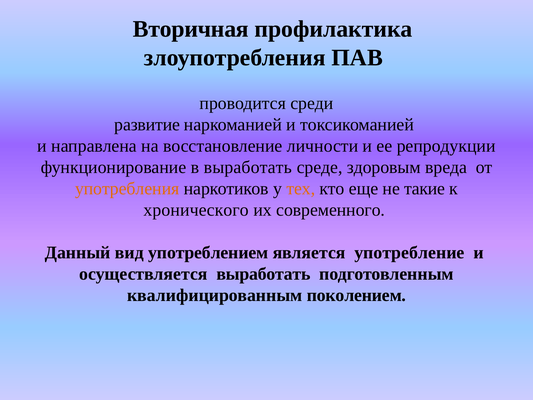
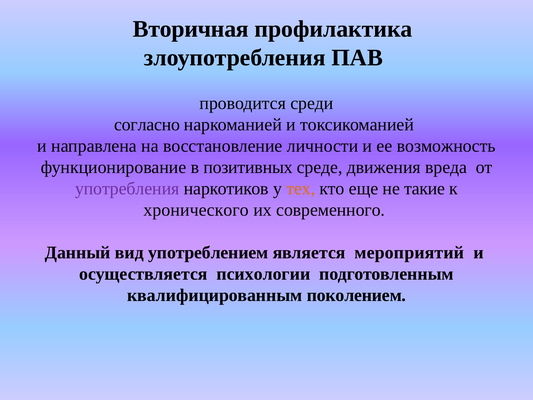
развитие: развитие -> согласно
репродукции: репродукции -> возможность
в выработать: выработать -> позитивных
здоровым: здоровым -> движения
употребления colour: orange -> purple
употребление: употребление -> мероприятий
осуществляется выработать: выработать -> психологии
